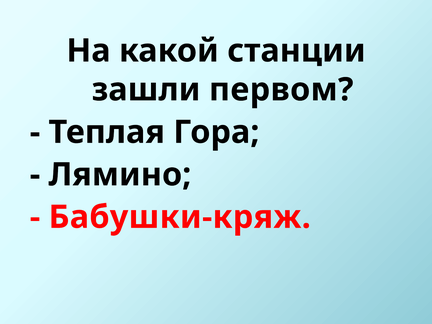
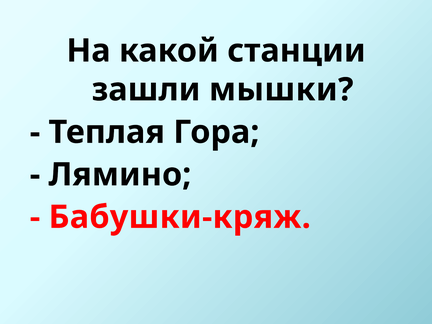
первом: первом -> мышки
